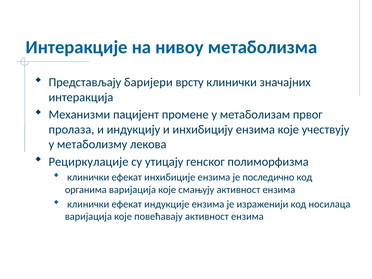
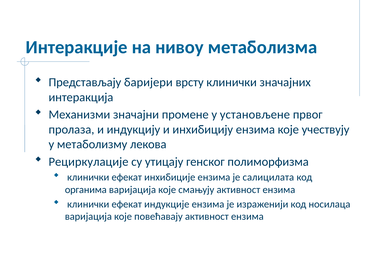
пацијент: пацијент -> значајни
метаболизам: метаболизам -> установљене
последично: последично -> салицилата
